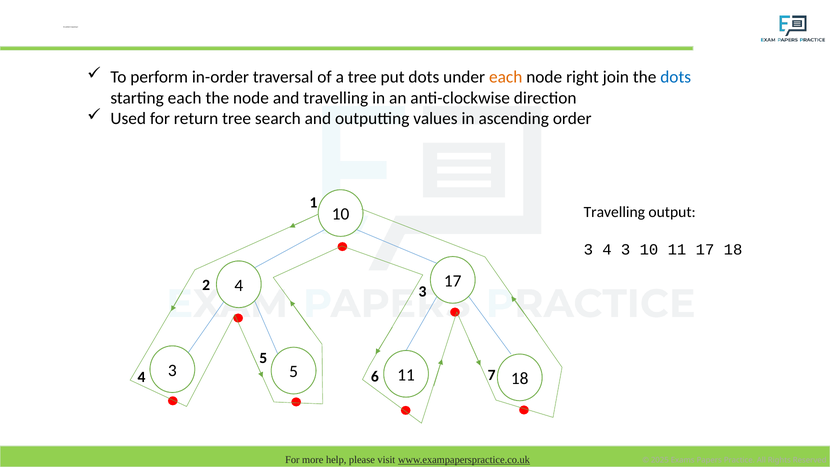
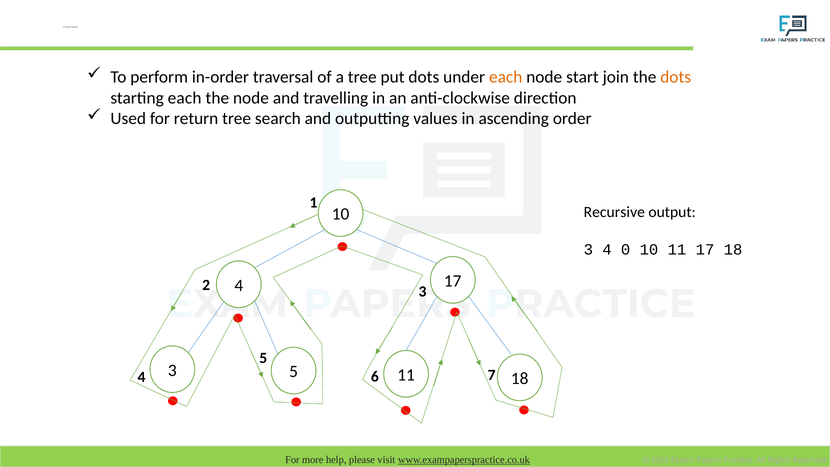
right: right -> start
dots at (676, 77) colour: blue -> orange
Travelling at (614, 212): Travelling -> Recursive
4 3: 3 -> 0
